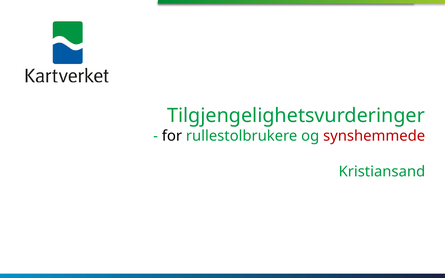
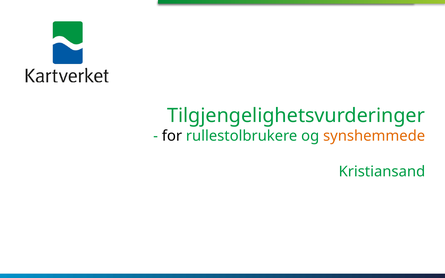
synshemmede colour: red -> orange
